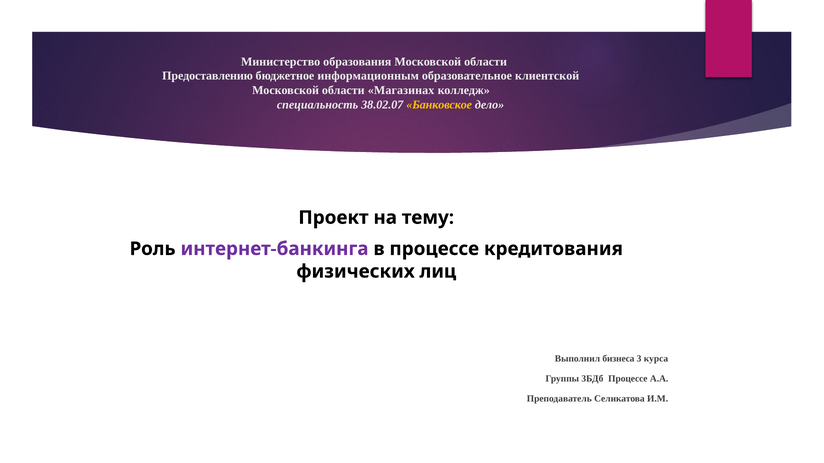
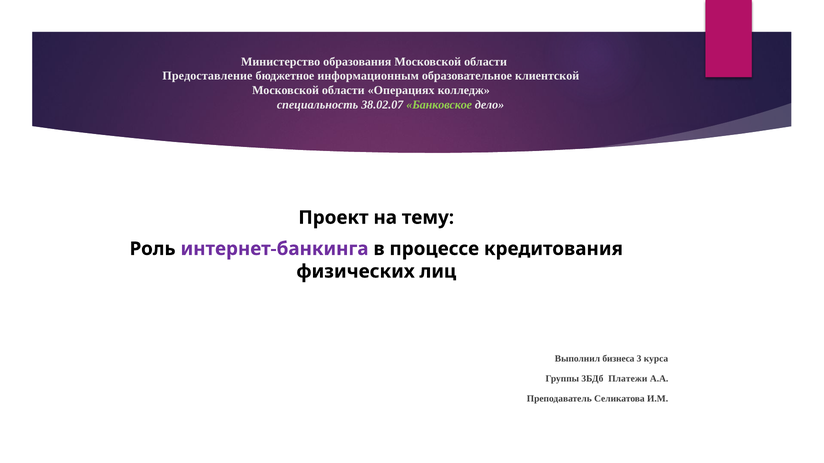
Предоставлению: Предоставлению -> Предоставление
Магазинах: Магазинах -> Операциях
Банковское colour: yellow -> light green
3БДб Процессе: Процессе -> Платежи
